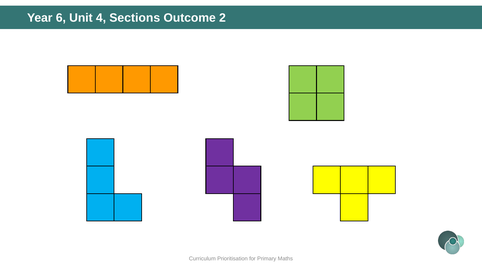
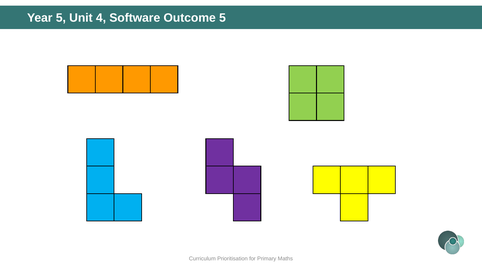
Year 6: 6 -> 5
Sections: Sections -> Software
Outcome 2: 2 -> 5
